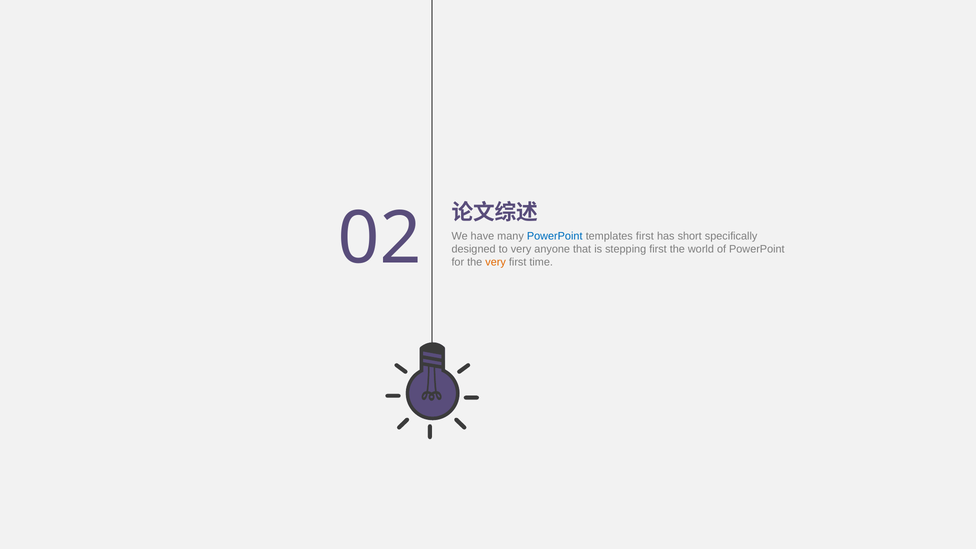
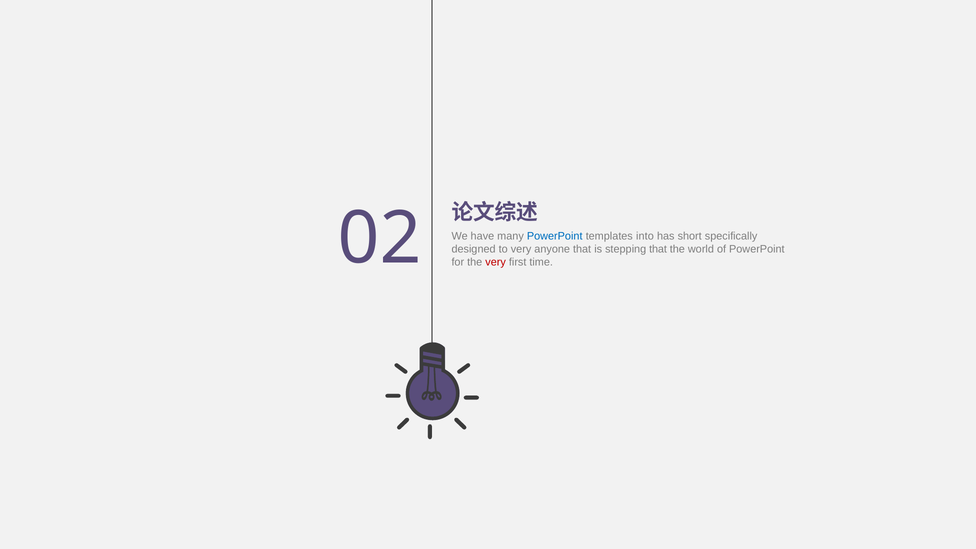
templates first: first -> into
stepping first: first -> that
very at (496, 262) colour: orange -> red
